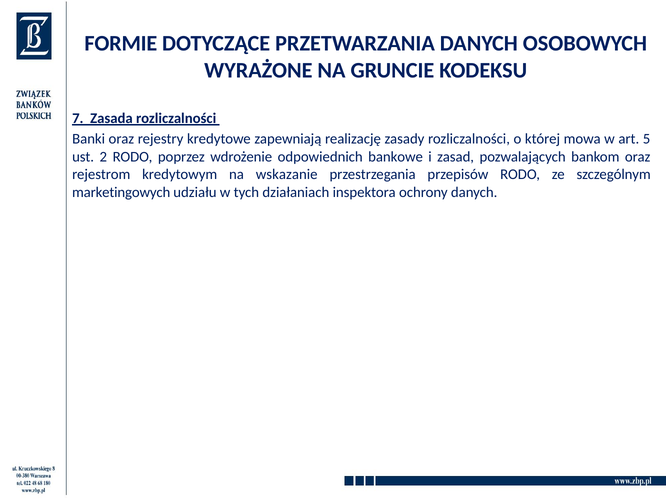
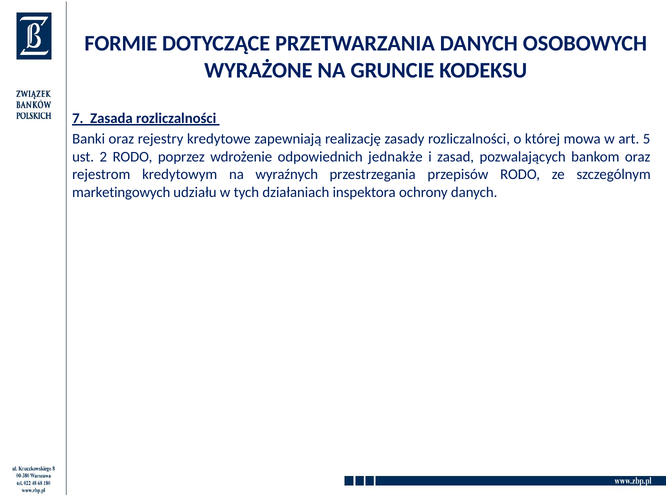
bankowe: bankowe -> jednakże
wskazanie: wskazanie -> wyraźnych
